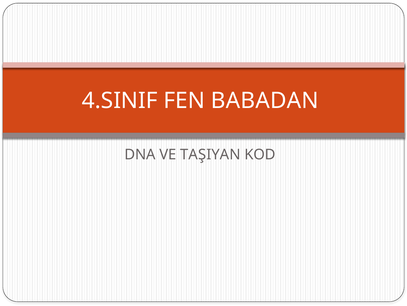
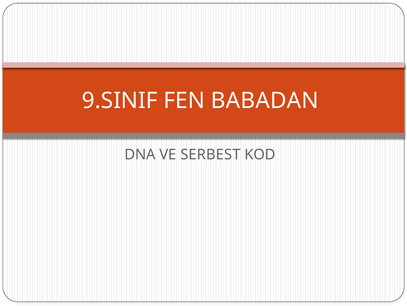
4.SINIF: 4.SINIF -> 9.SINIF
TAŞIYAN: TAŞIYAN -> SERBEST
